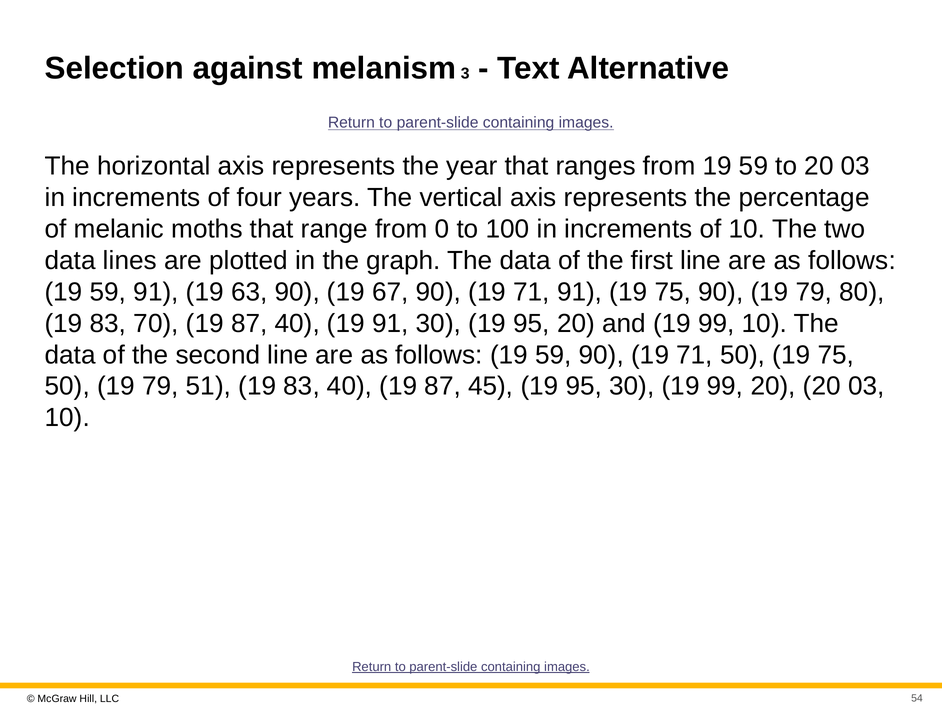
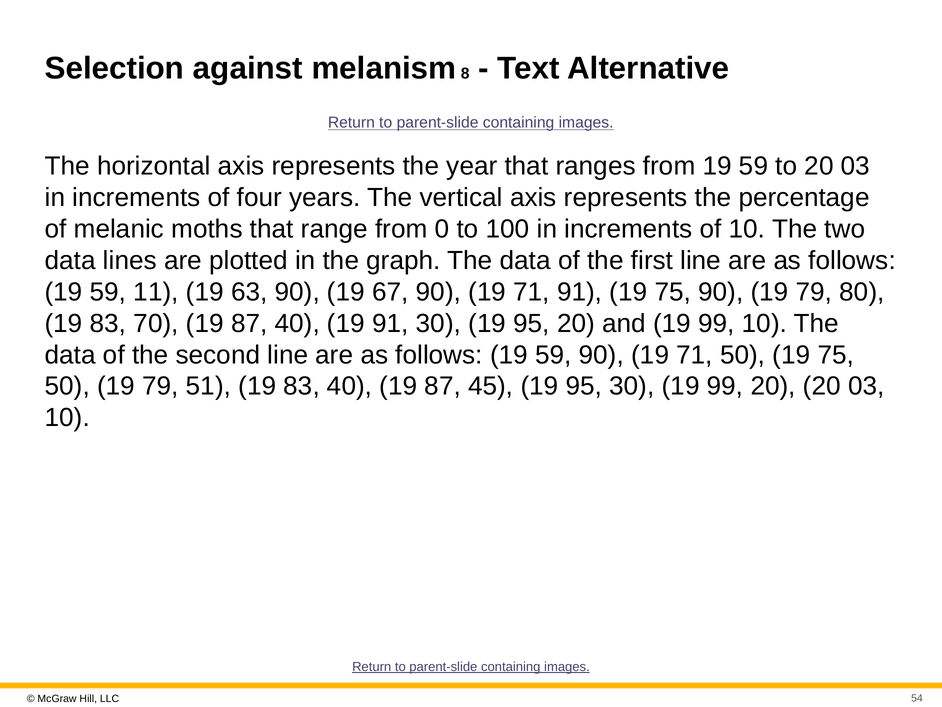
3: 3 -> 8
59 91: 91 -> 11
